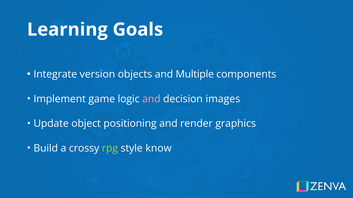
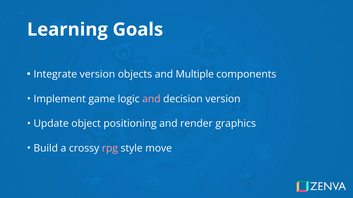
decision images: images -> version
rpg colour: light green -> pink
know: know -> move
